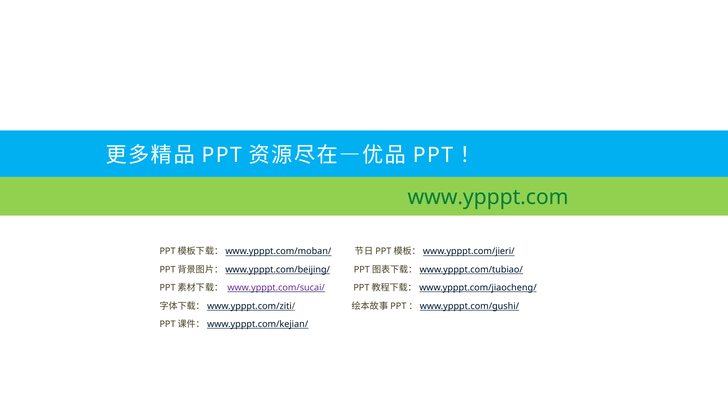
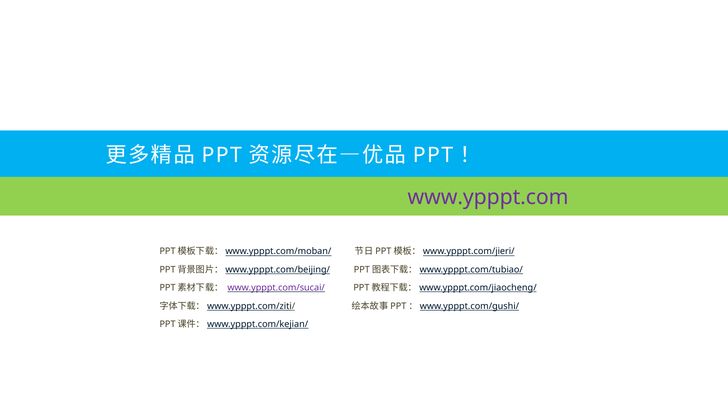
www.ypppt.com colour: green -> purple
